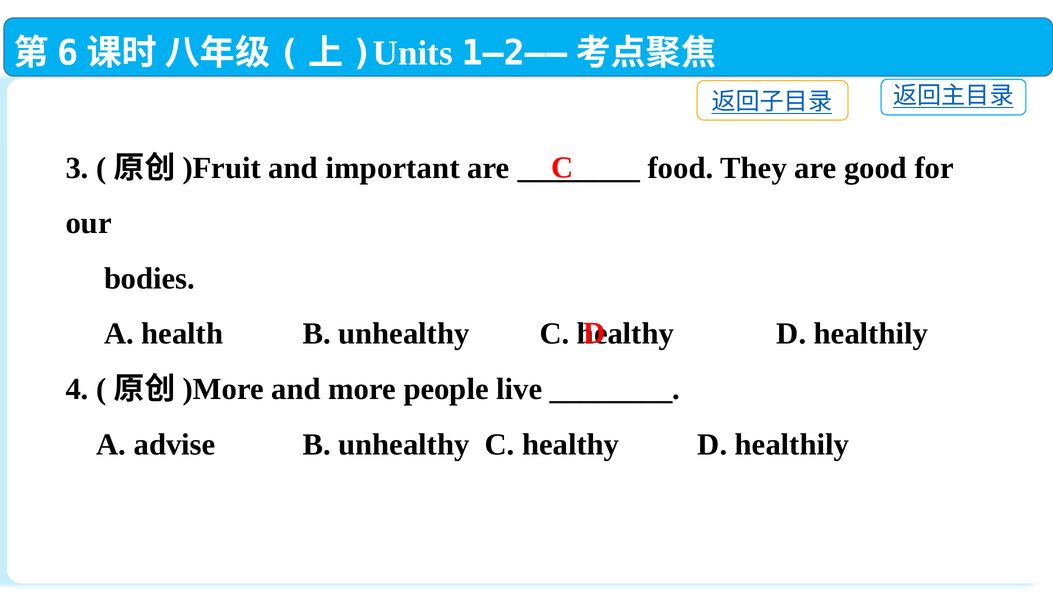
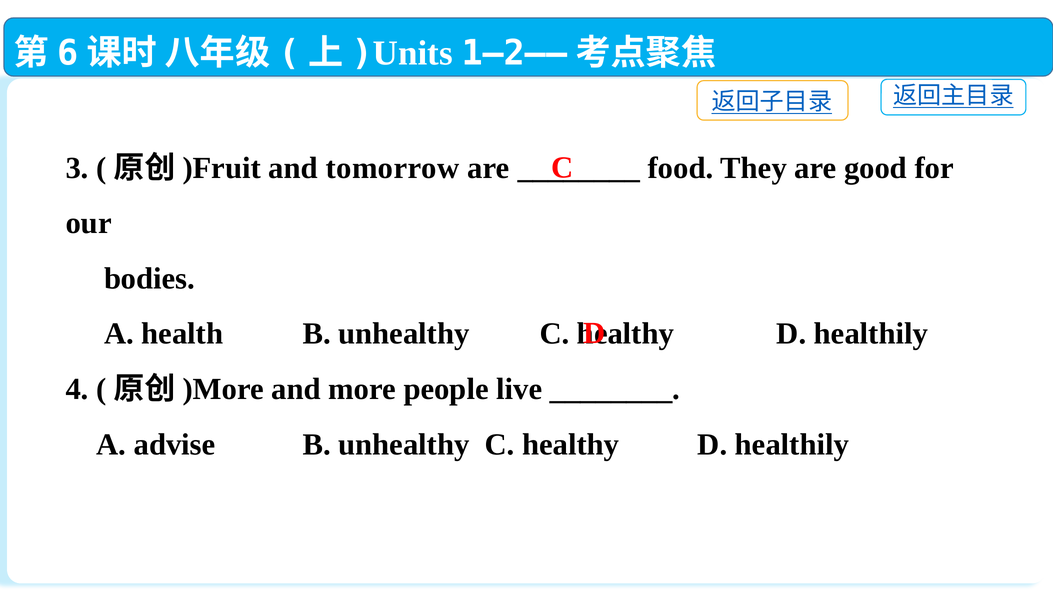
important: important -> tomorrow
